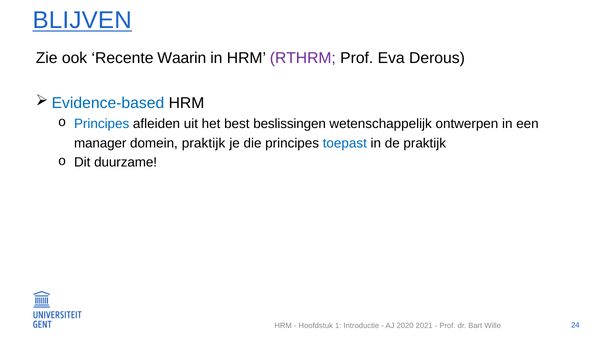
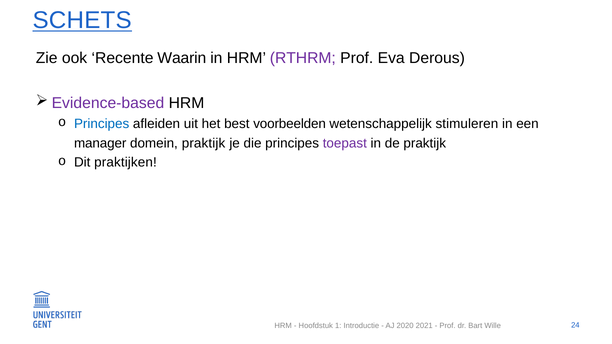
BLIJVEN: BLIJVEN -> SCHETS
Evidence-based colour: blue -> purple
beslissingen: beslissingen -> voorbeelden
ontwerpen: ontwerpen -> stimuleren
toepast colour: blue -> purple
duurzame: duurzame -> praktijken
